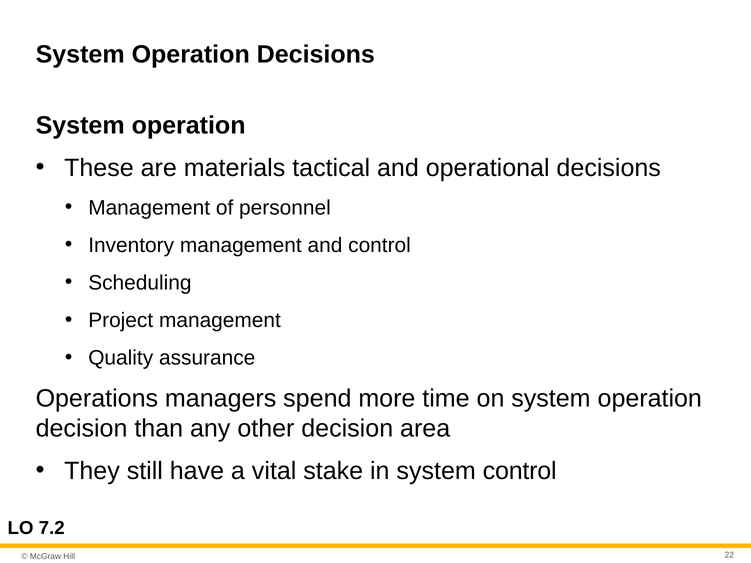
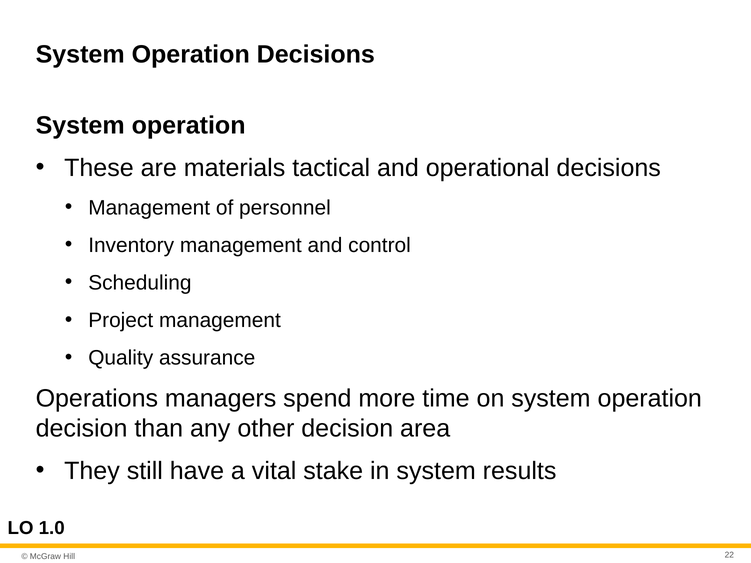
system control: control -> results
7.2: 7.2 -> 1.0
